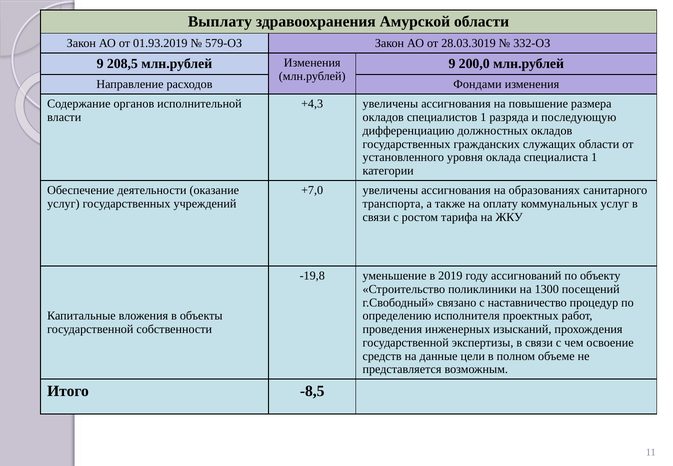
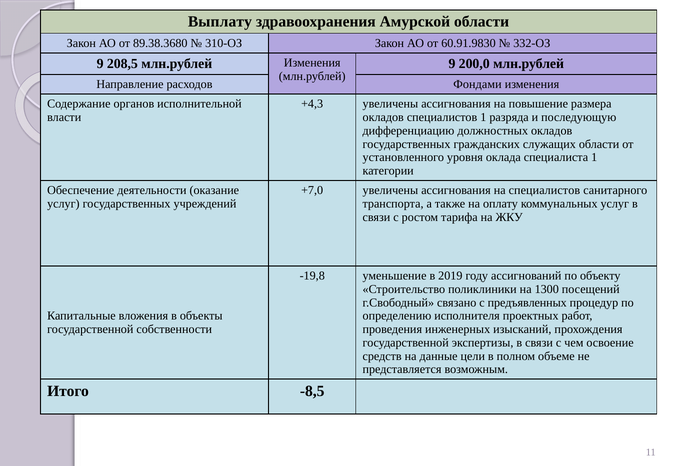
01.93.2019: 01.93.2019 -> 89.38.3680
579-ОЗ: 579-ОЗ -> 310-ОЗ
28.03.3019: 28.03.3019 -> 60.91.9830
на образованиях: образованиях -> специалистов
наставничество: наставничество -> предъявленных
